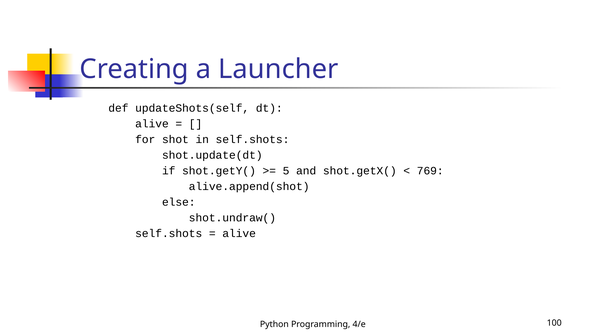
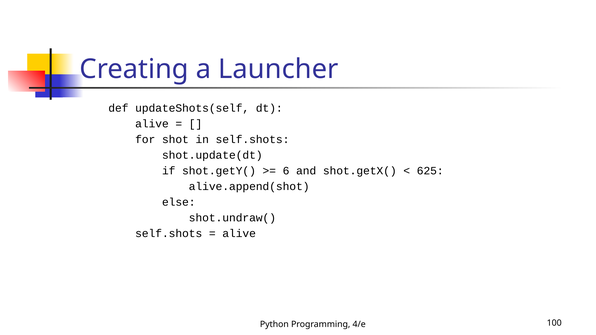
5: 5 -> 6
769: 769 -> 625
